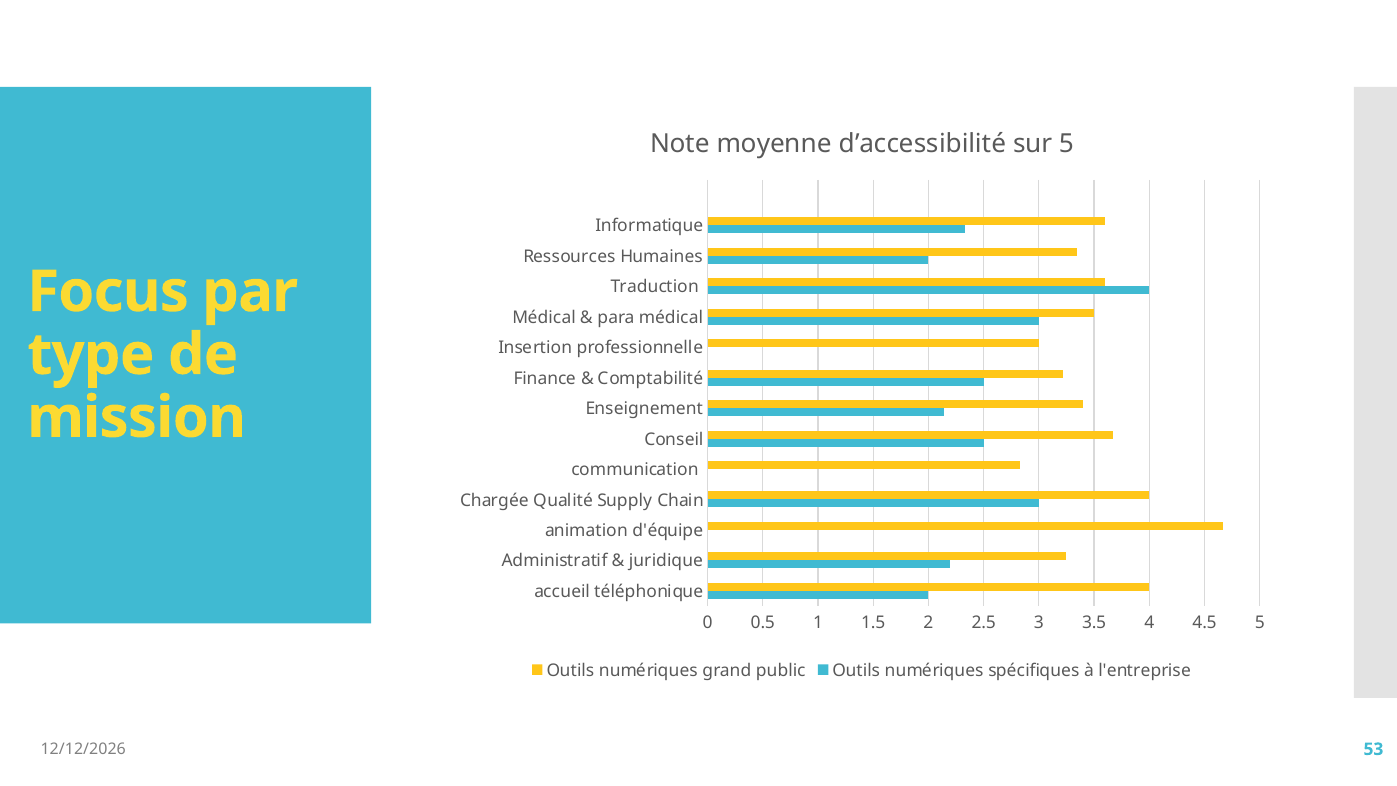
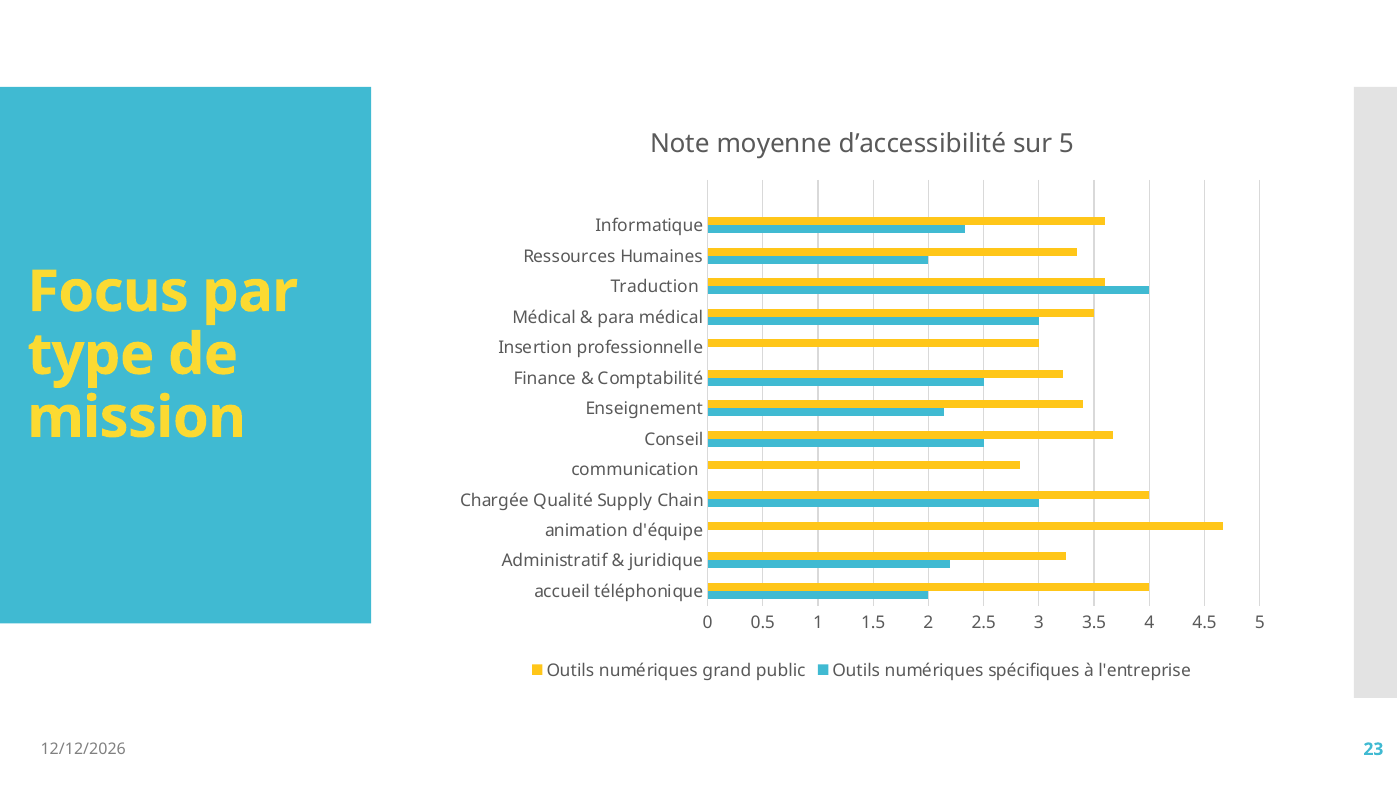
53: 53 -> 23
